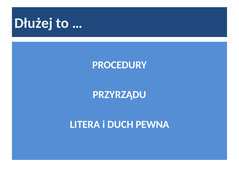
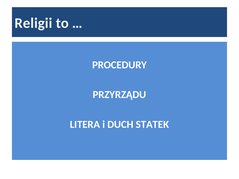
Dłużej: Dłużej -> Religii
PEWNA: PEWNA -> STATEK
